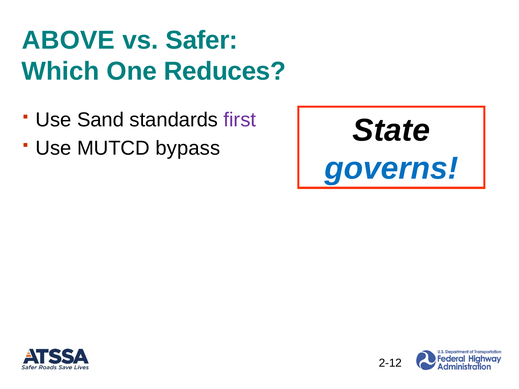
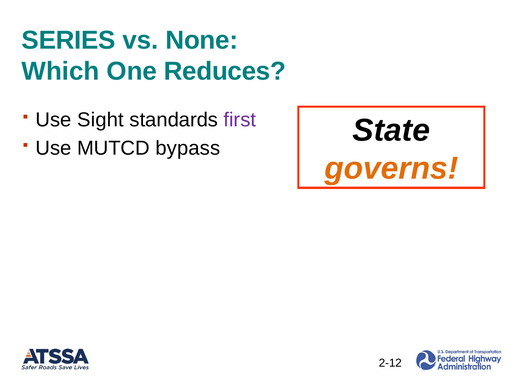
ABOVE: ABOVE -> SERIES
Safer: Safer -> None
Sand: Sand -> Sight
governs colour: blue -> orange
